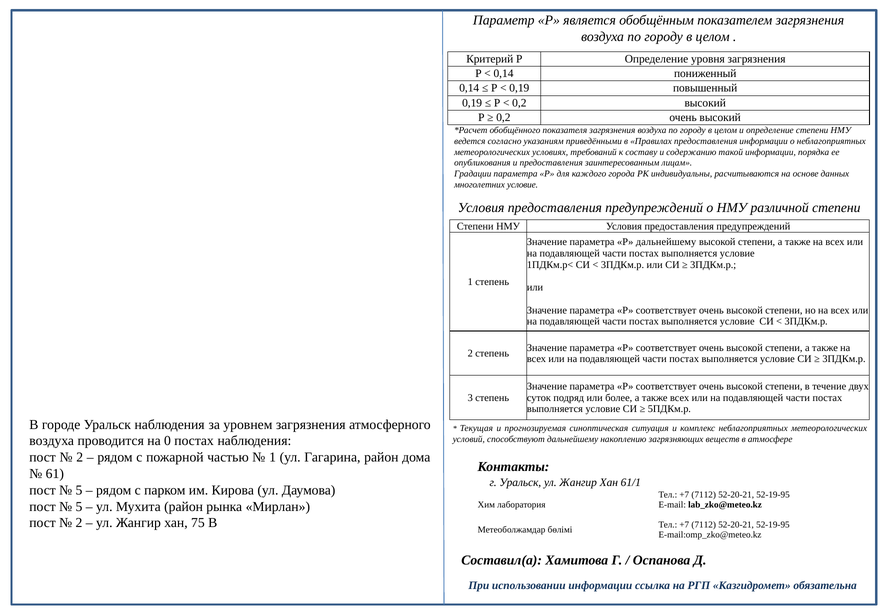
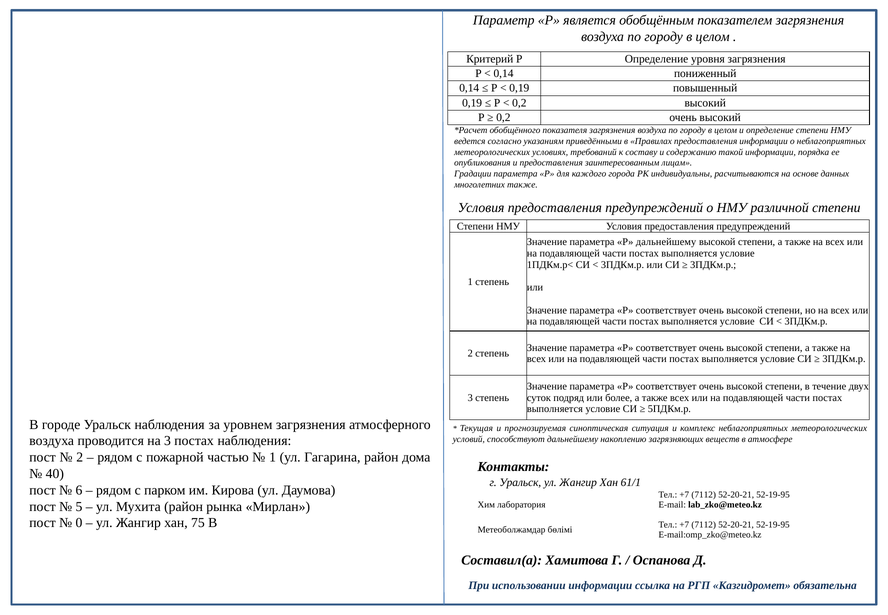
многолетних условие: условие -> также
на 0: 0 -> 3
61: 61 -> 40
5 at (79, 490): 5 -> 6
2 at (79, 523): 2 -> 0
